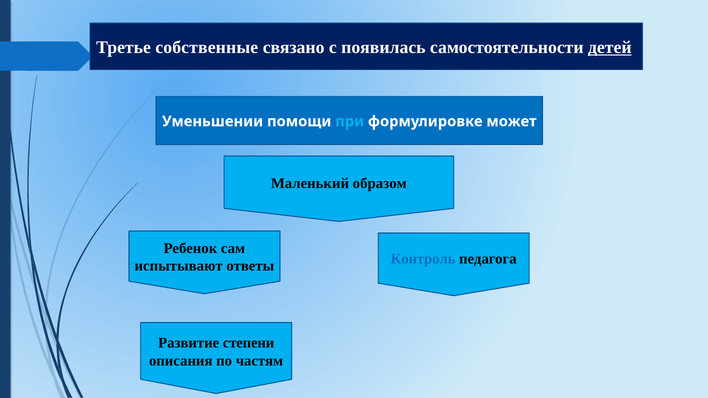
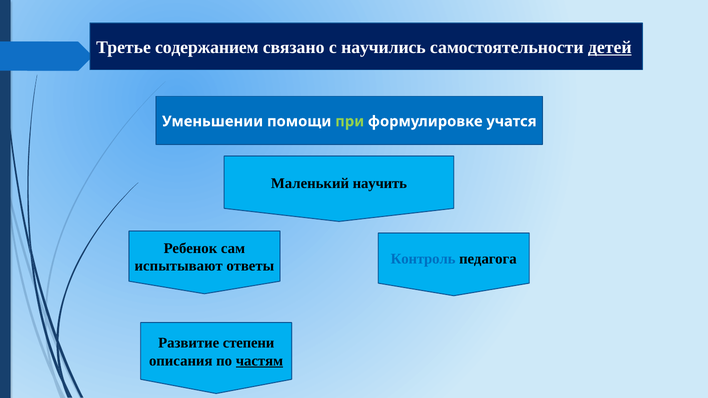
собственные: собственные -> содержанием
появилась: появилась -> научились
при colour: light blue -> light green
может: может -> учатся
образом: образом -> научить
частям underline: none -> present
